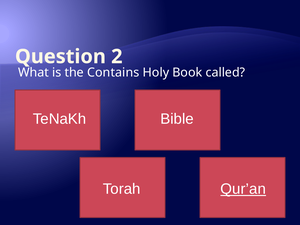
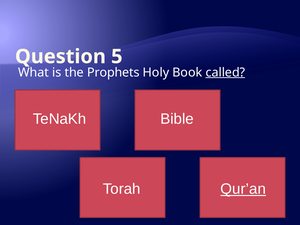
2: 2 -> 5
Contains: Contains -> Prophets
called underline: none -> present
